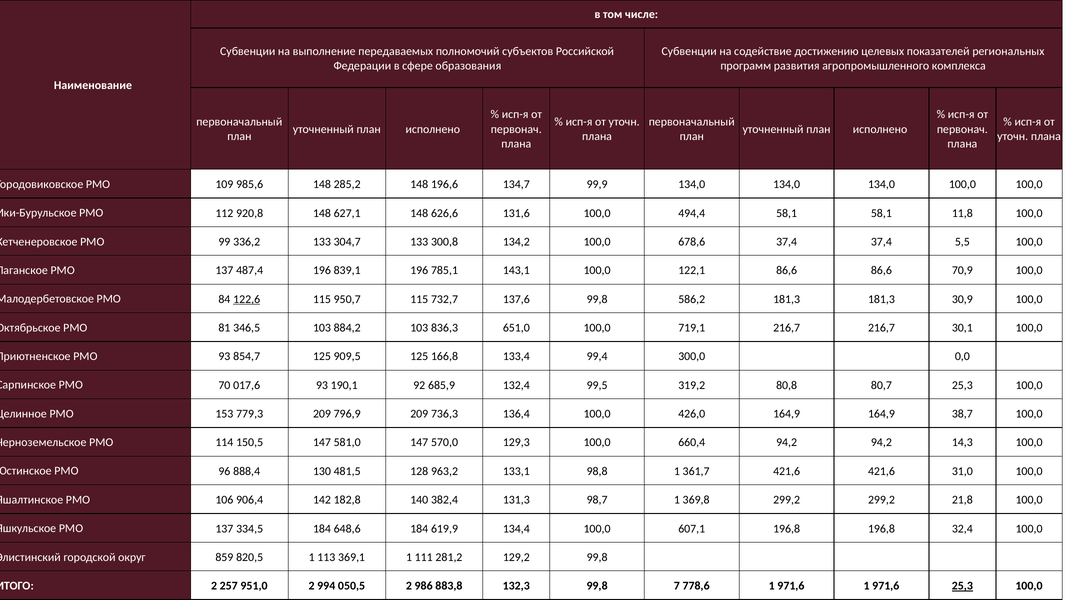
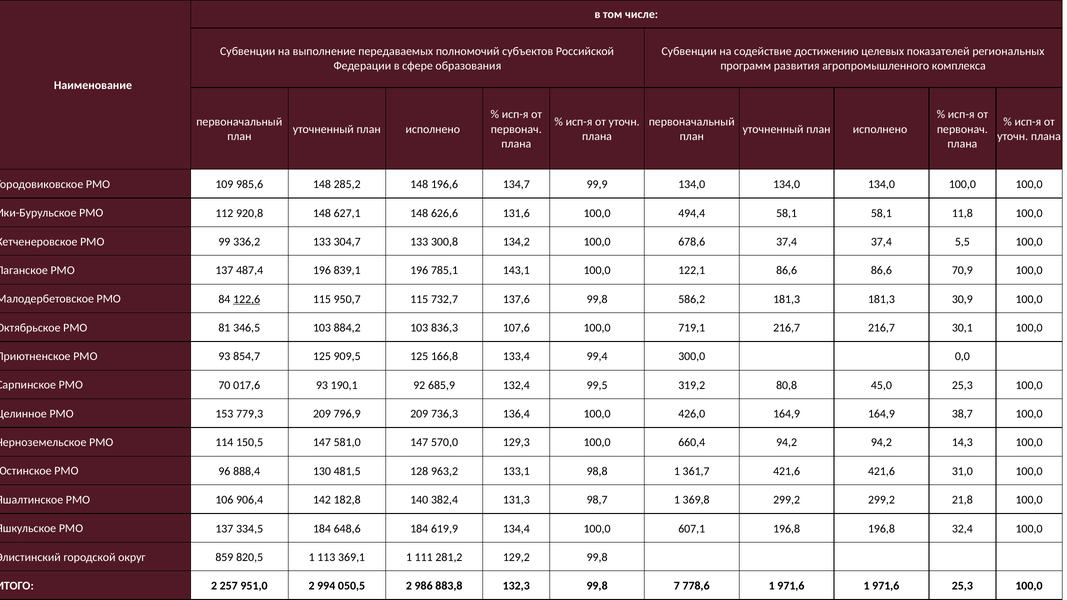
651,0: 651,0 -> 107,6
80,7: 80,7 -> 45,0
25,3 at (962, 586) underline: present -> none
